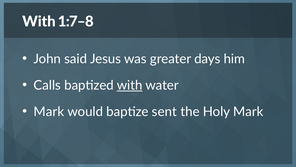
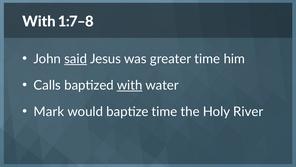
said underline: none -> present
greater days: days -> time
baptize sent: sent -> time
Holy Mark: Mark -> River
